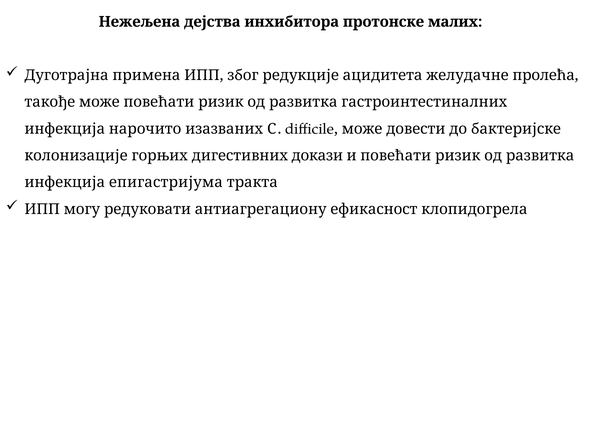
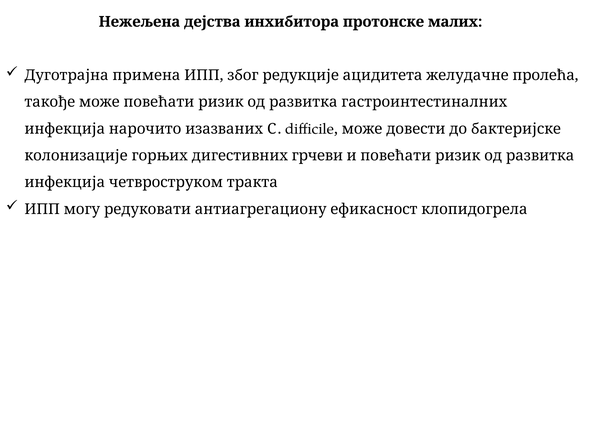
докази: докази -> грчеви
епигастријума: епигастријума -> четвроструком
